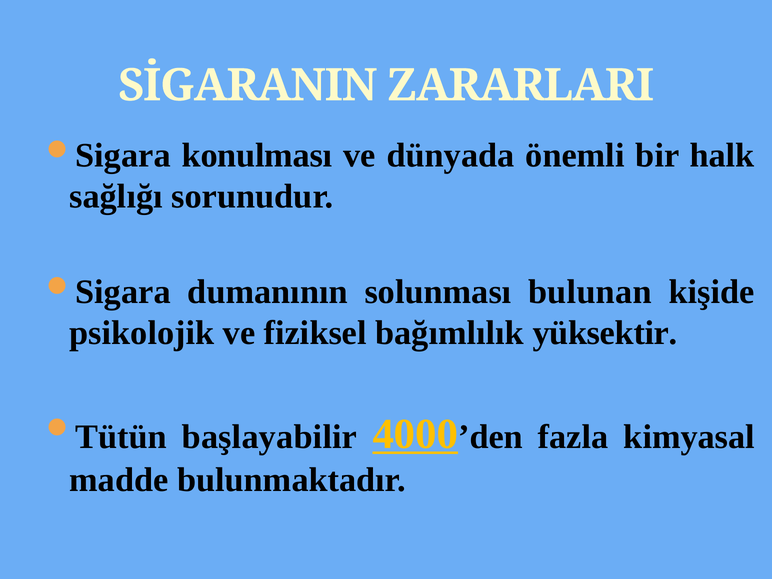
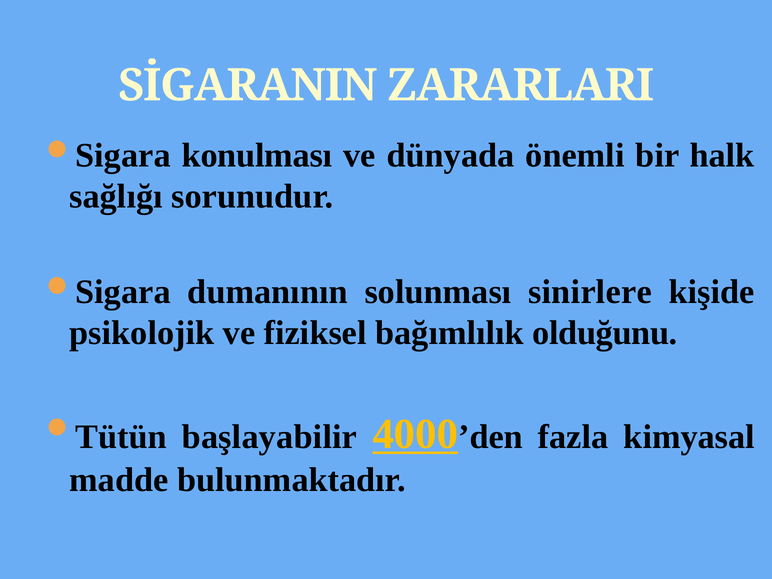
bulunan: bulunan -> sinirlere
yüksektir: yüksektir -> olduğunu
